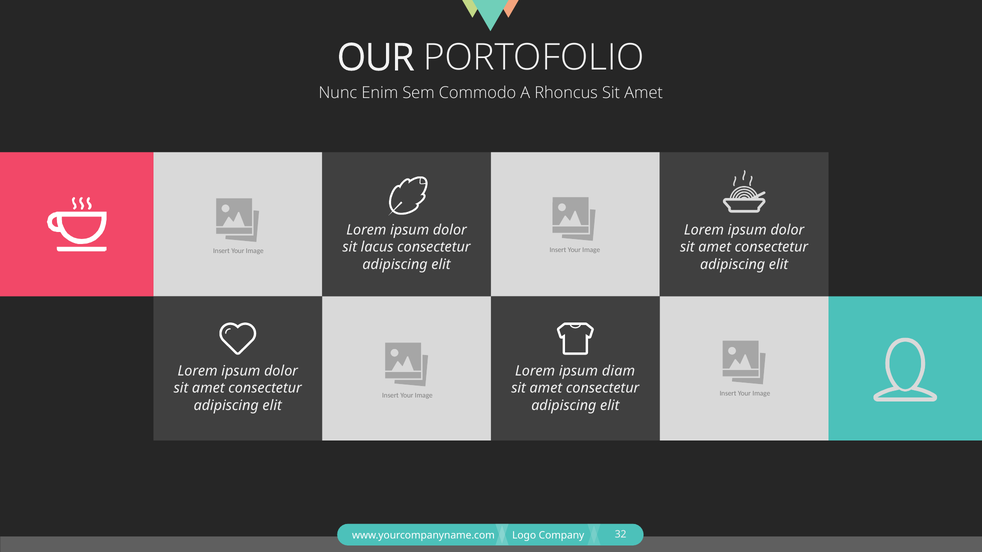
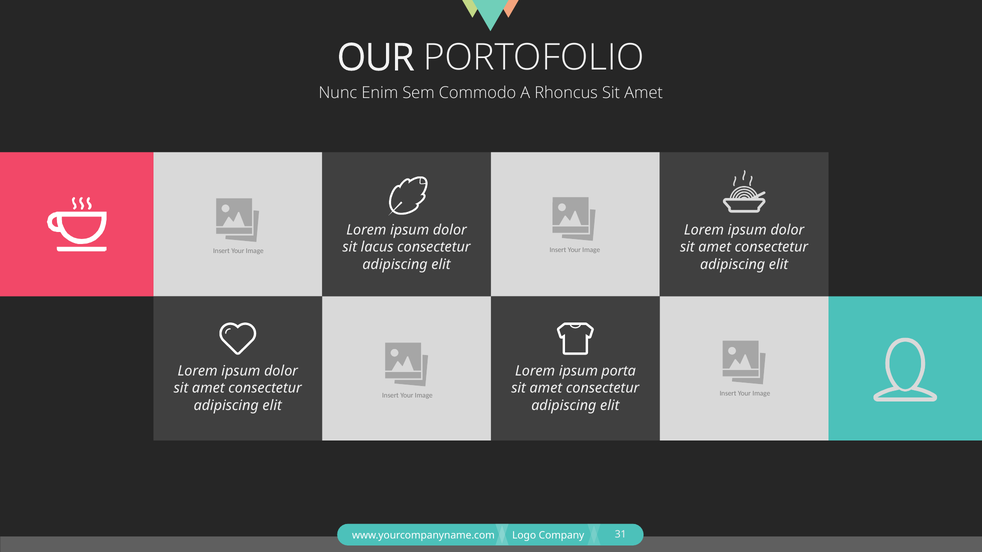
diam: diam -> porta
32: 32 -> 31
